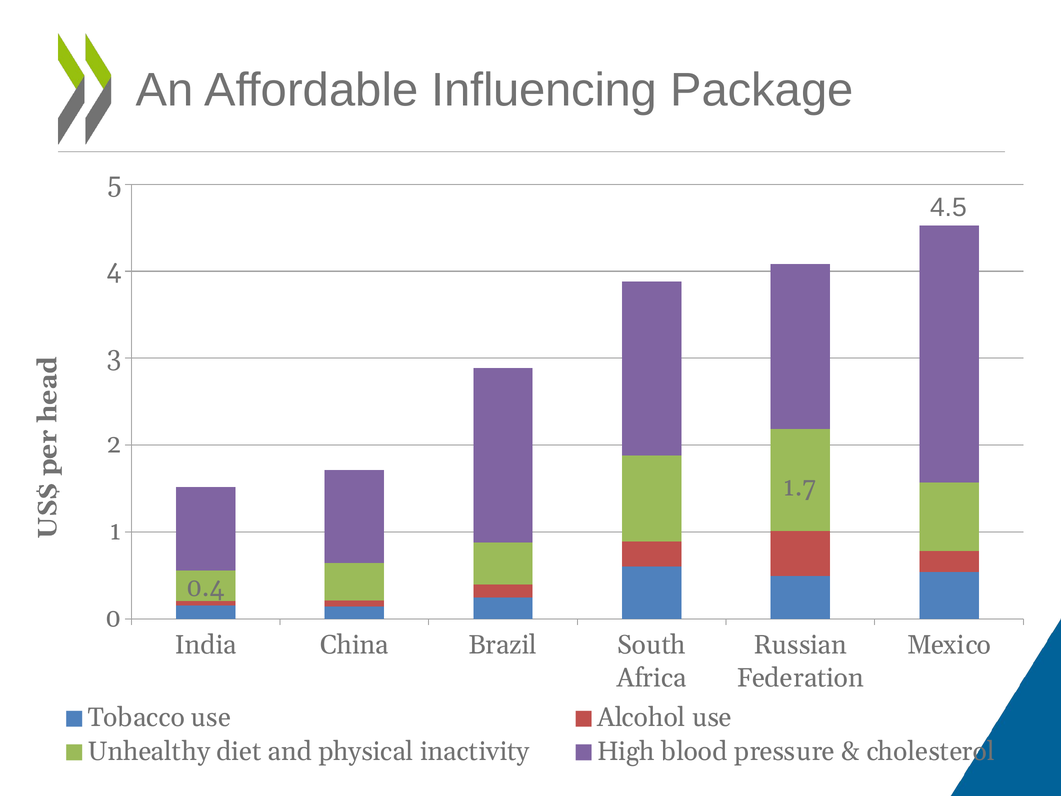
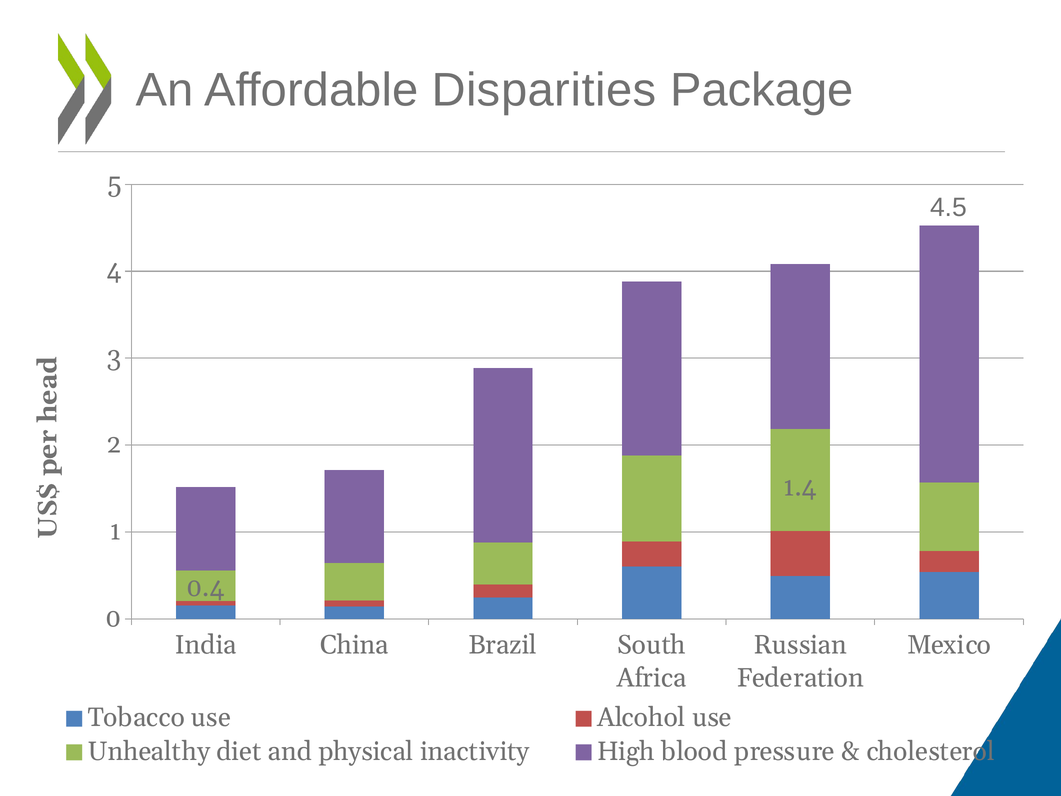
Influencing: Influencing -> Disparities
1.7: 1.7 -> 1.4
